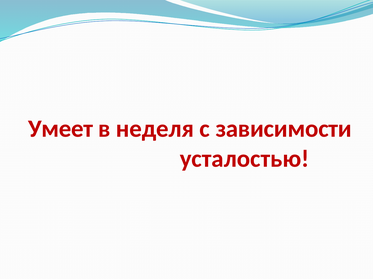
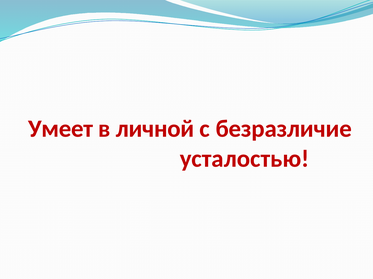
неделя: неделя -> личной
зависимости: зависимости -> безразличие
